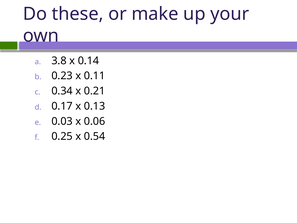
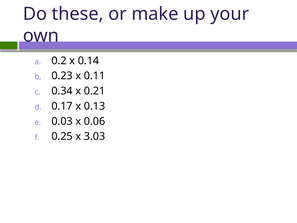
3.8: 3.8 -> 0.2
0.54: 0.54 -> 3.03
